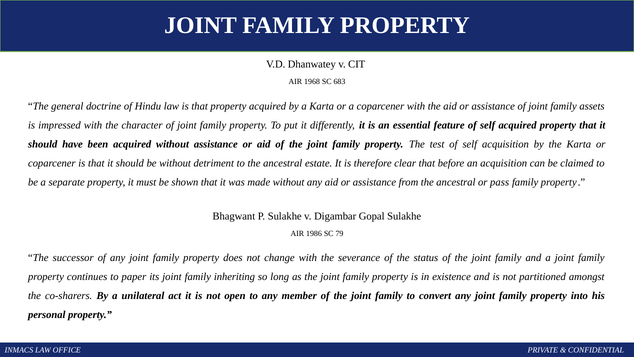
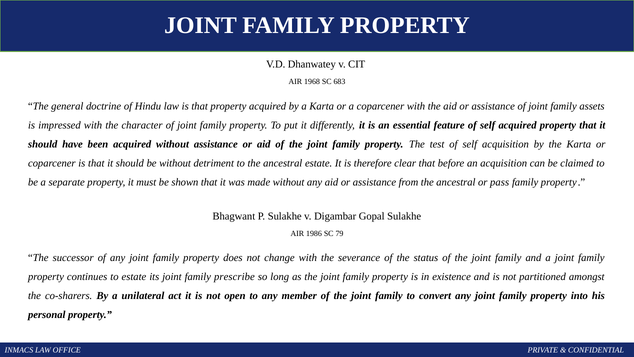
to paper: paper -> estate
inheriting: inheriting -> prescribe
